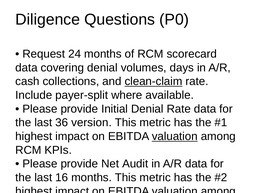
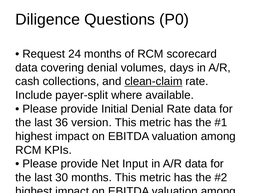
valuation at (175, 136) underline: present -> none
Audit: Audit -> Input
16: 16 -> 30
